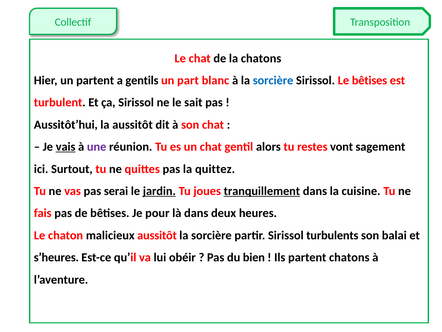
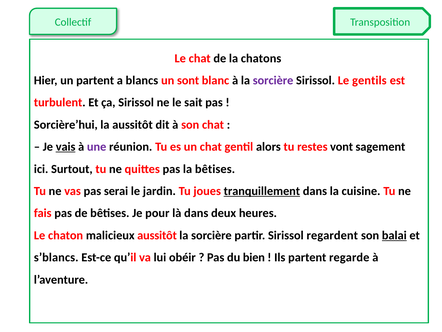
gentils: gentils -> blancs
part: part -> sont
sorcière at (273, 80) colour: blue -> purple
Le bêtises: bêtises -> gentils
Aussitôt’hui: Aussitôt’hui -> Sorcière’hui
la quittez: quittez -> bêtises
jardin underline: present -> none
turbulents: turbulents -> regardent
balai underline: none -> present
s’heures: s’heures -> s’blancs
partent chatons: chatons -> regarde
